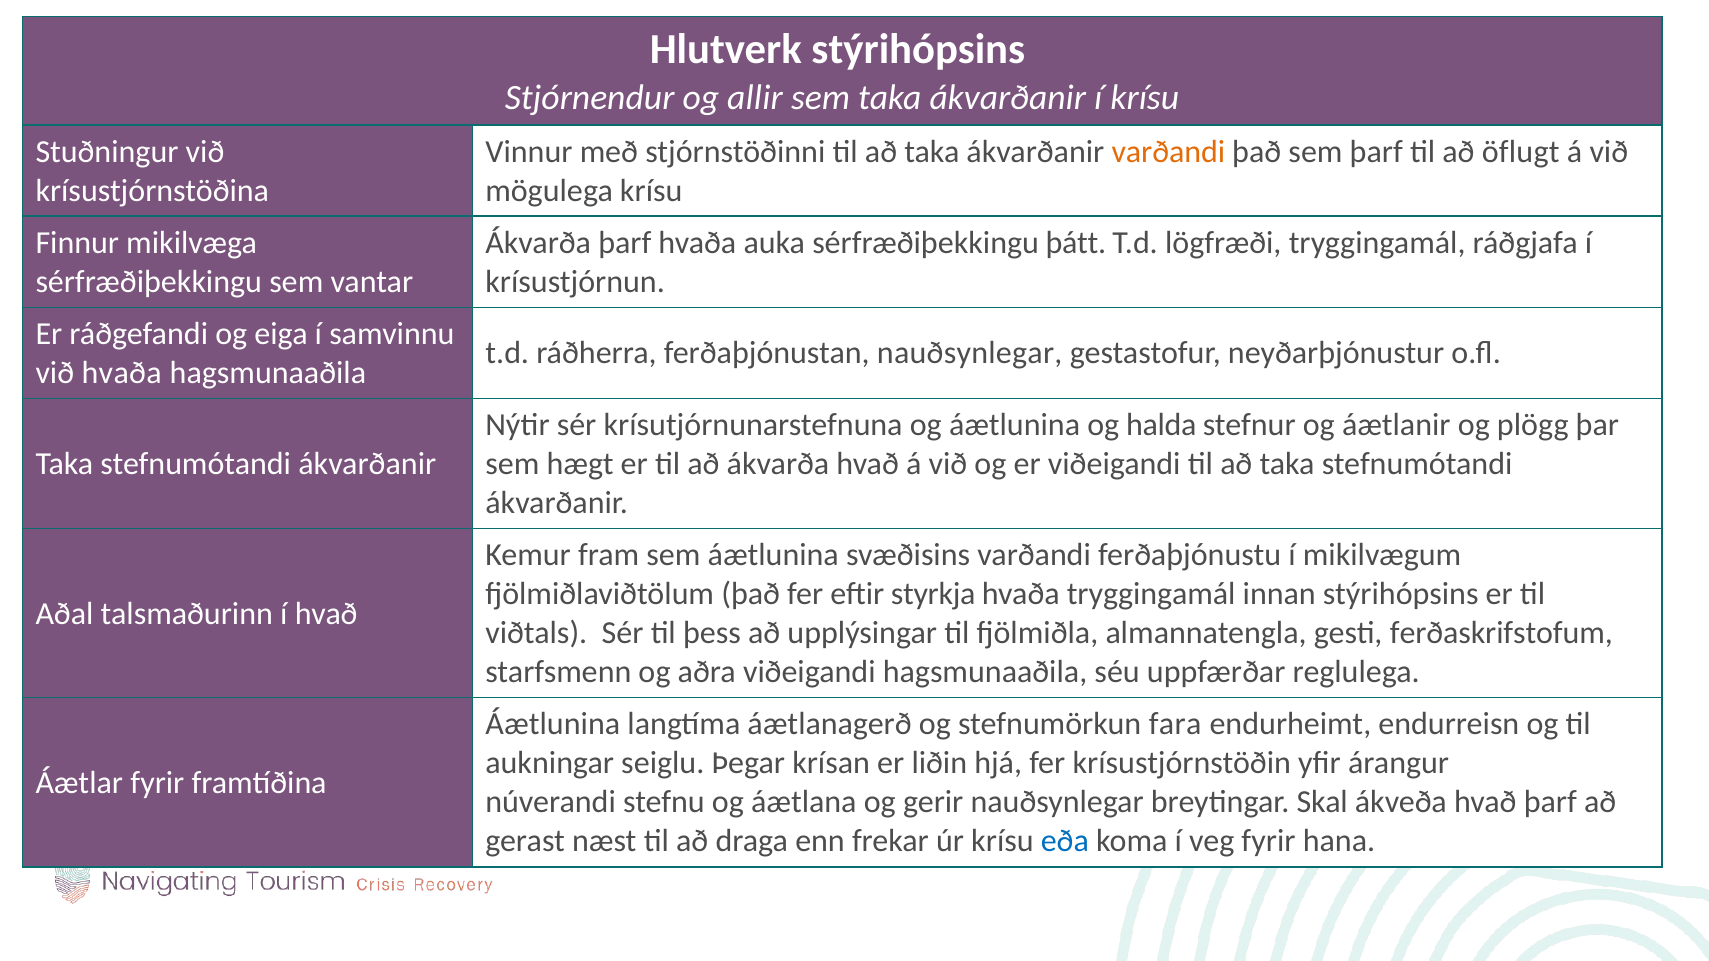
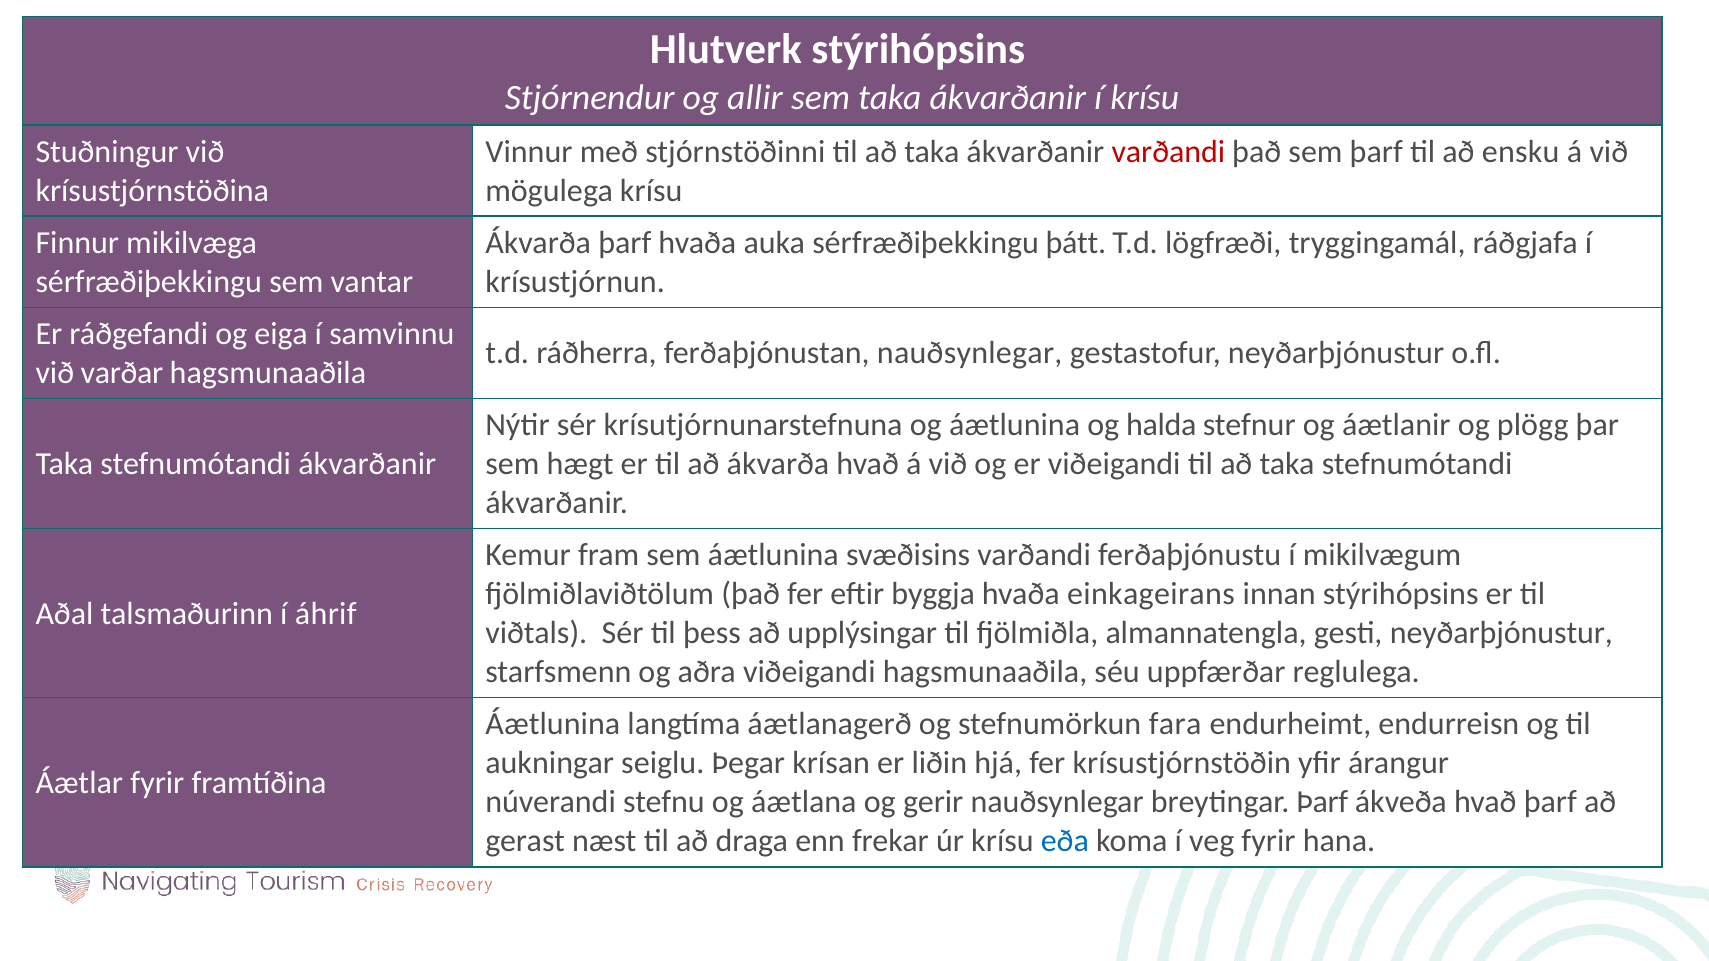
varðandi at (1168, 152) colour: orange -> red
öflugt: öflugt -> ensku
við hvaða: hvaða -> varðar
styrkja: styrkja -> byggja
hvaða tryggingamál: tryggingamál -> einkageirans
í hvað: hvað -> áhrif
gesti ferðaskrifstofum: ferðaskrifstofum -> neyðarþjónustur
breytingar Skal: Skal -> Þarf
